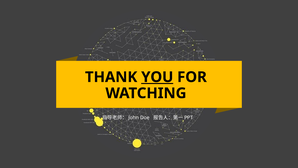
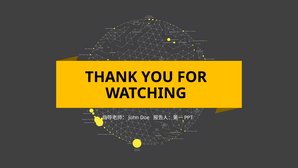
YOU underline: present -> none
